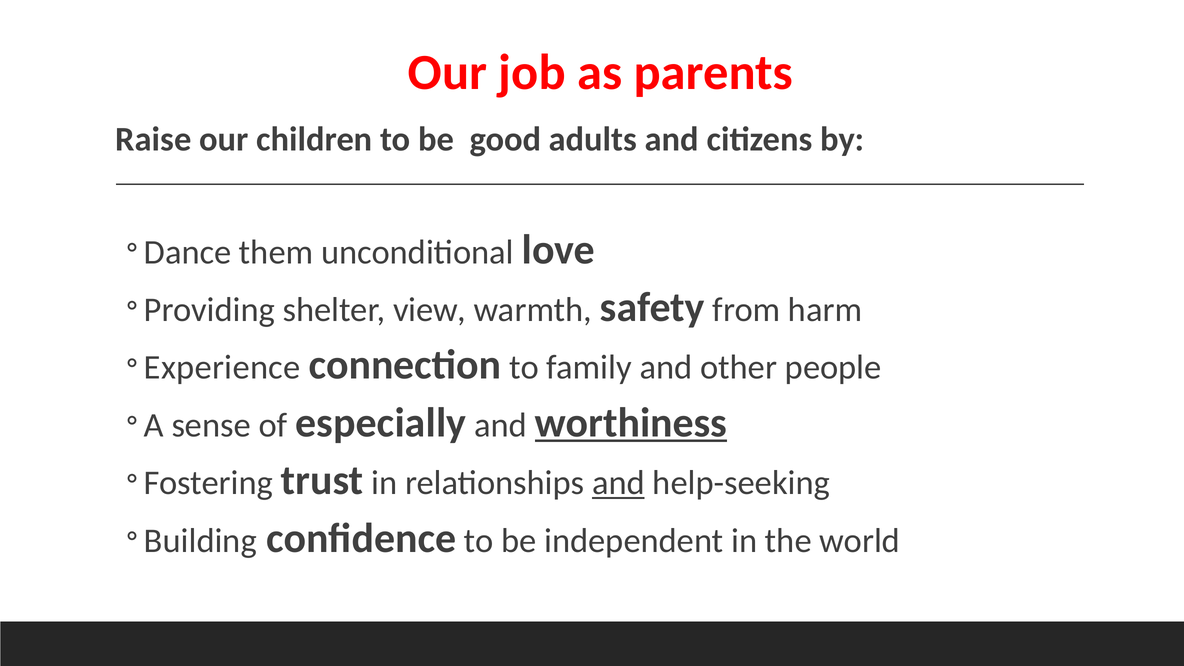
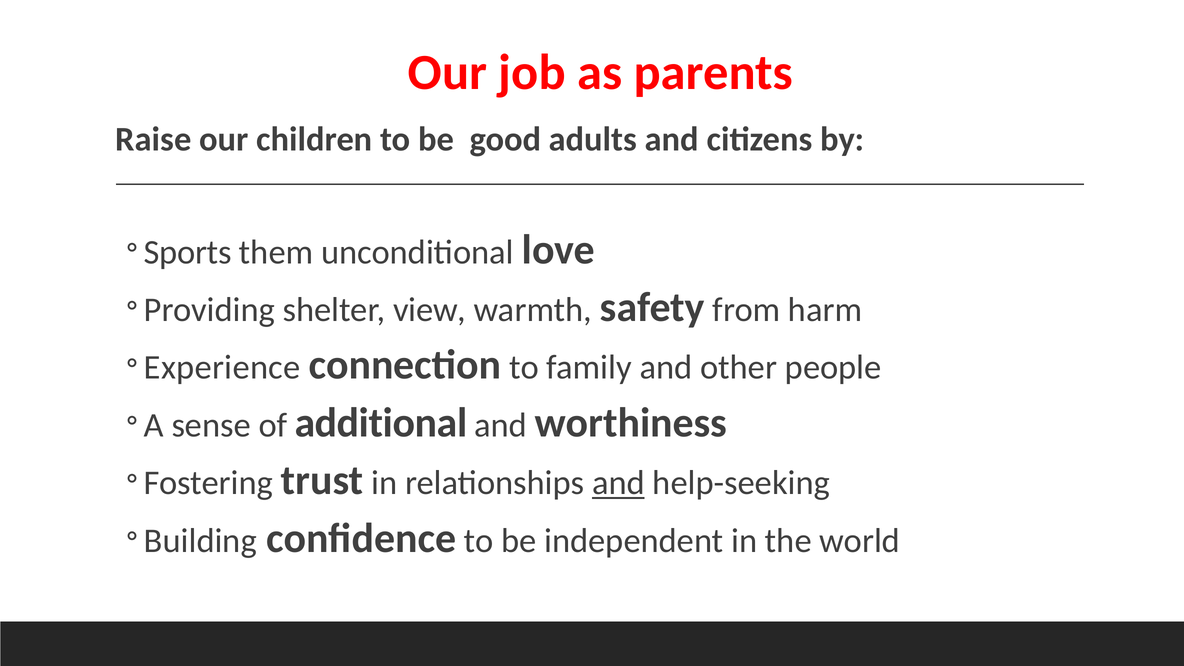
Dance: Dance -> Sports
especially: especially -> additional
worthiness underline: present -> none
